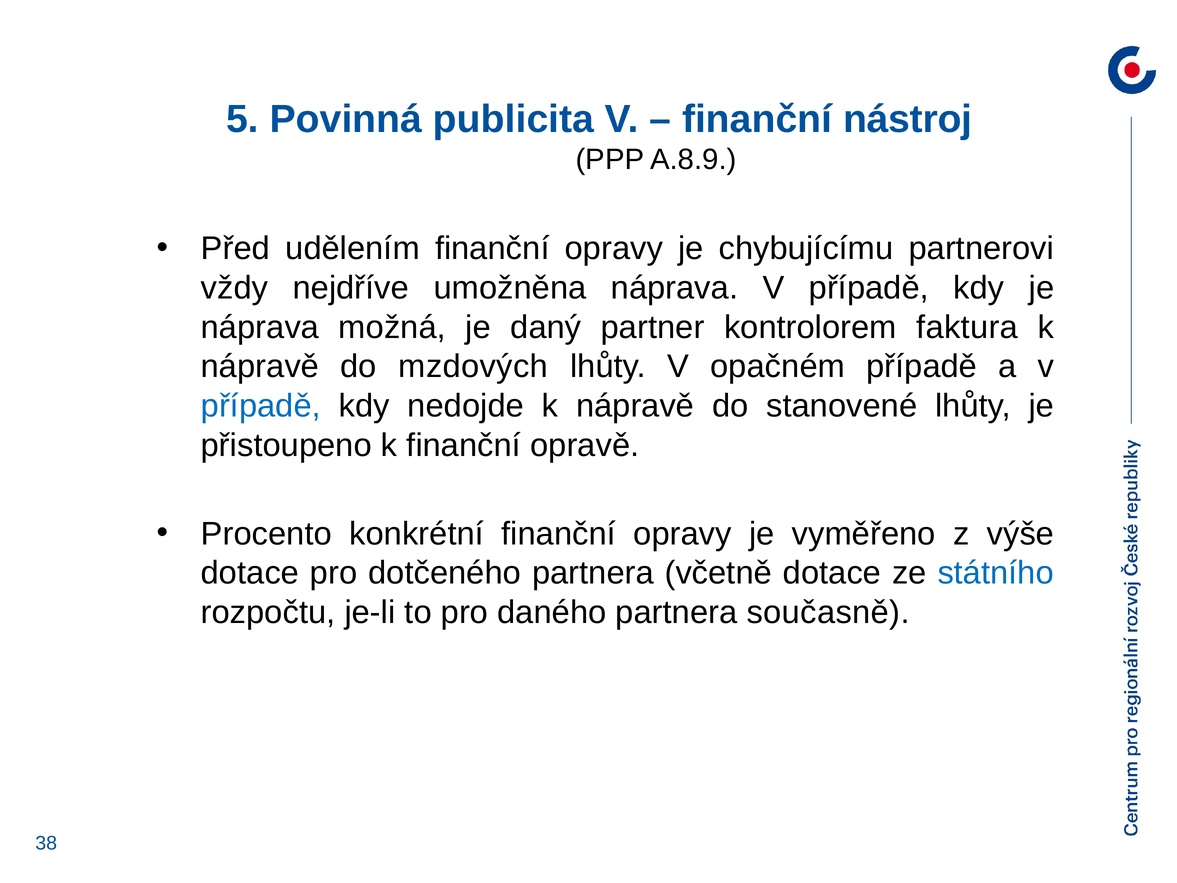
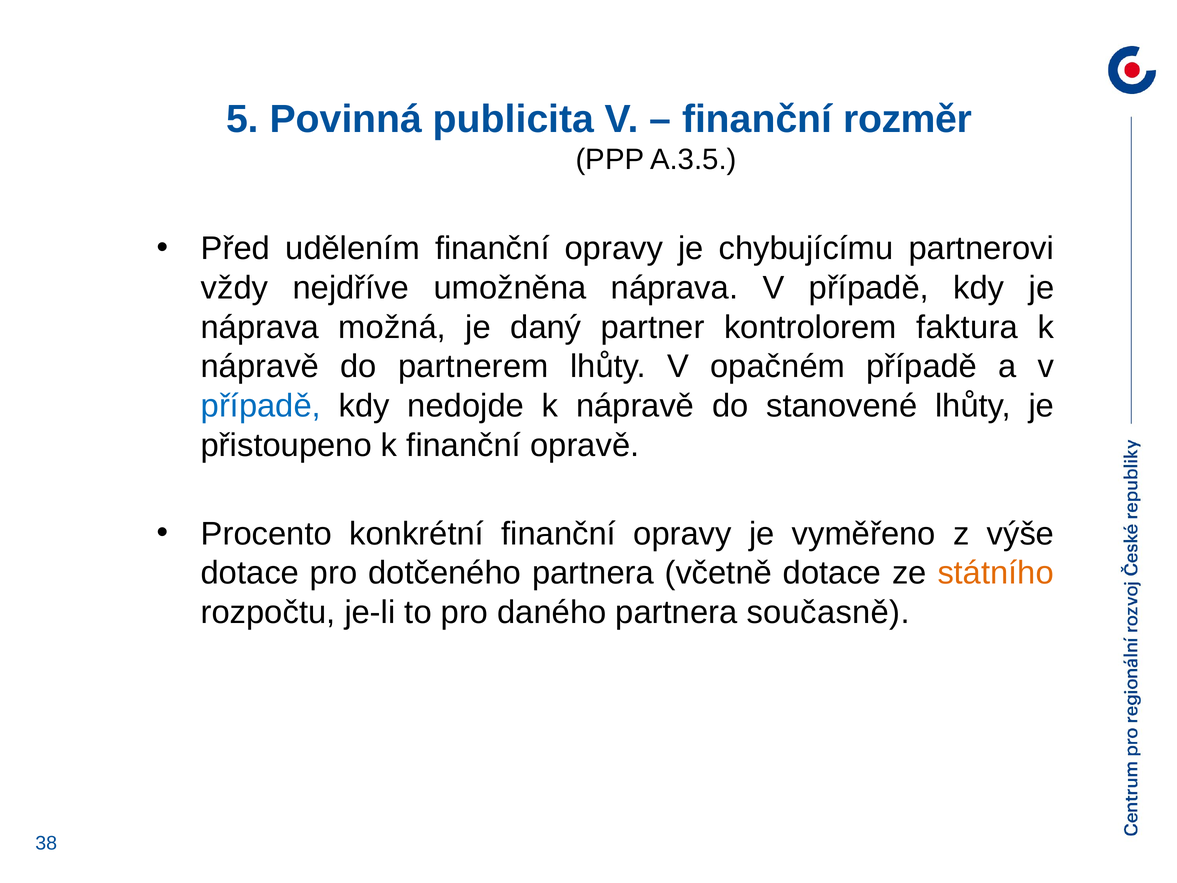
nástroj: nástroj -> rozměr
A.8.9: A.8.9 -> A.3.5
mzdových: mzdových -> partnerem
státního colour: blue -> orange
